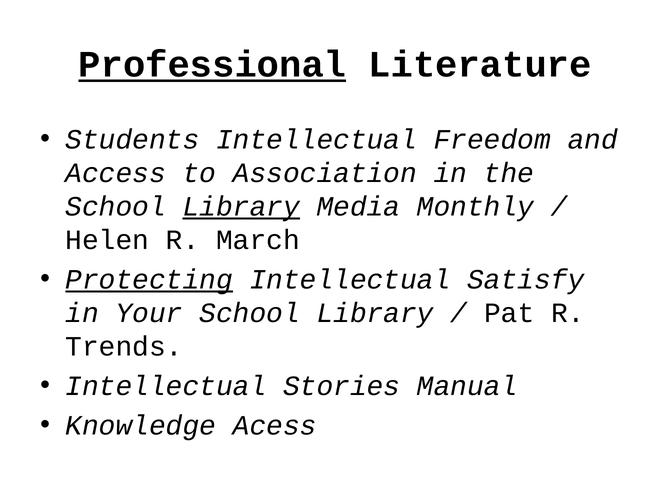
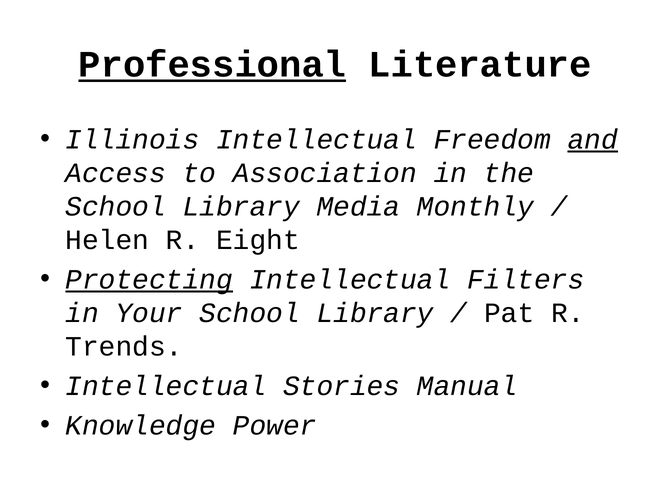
Students: Students -> Illinois
and underline: none -> present
Library at (241, 206) underline: present -> none
March: March -> Eight
Satisfy: Satisfy -> Filters
Acess: Acess -> Power
